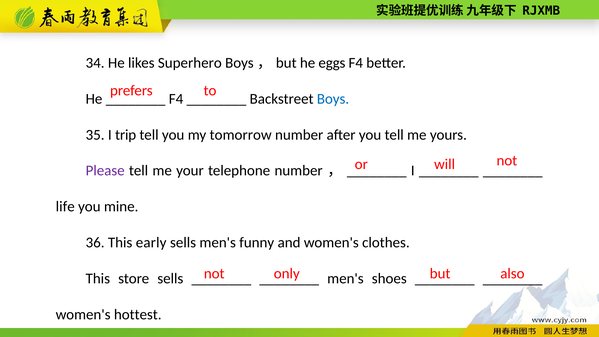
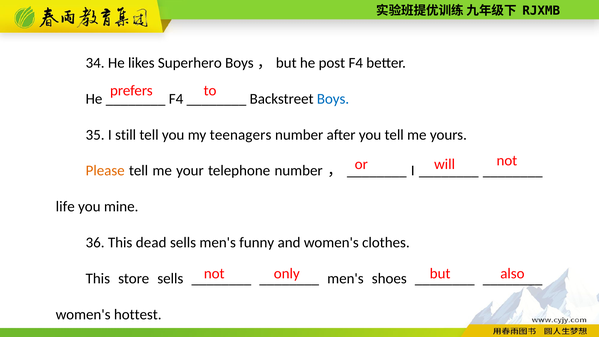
eggs: eggs -> post
trip: trip -> still
tomorrow: tomorrow -> teenagers
Please colour: purple -> orange
early: early -> dead
